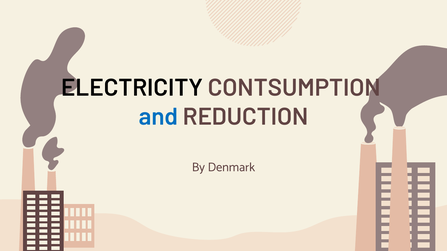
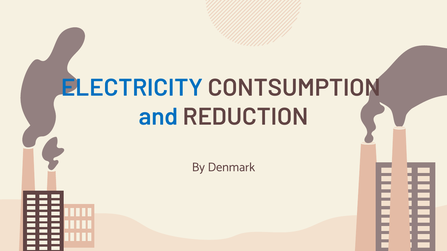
ELECTRICITY colour: black -> blue
